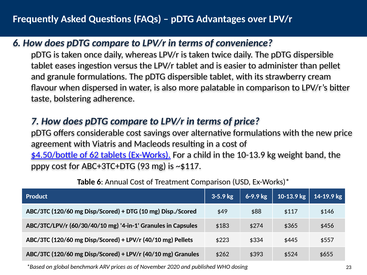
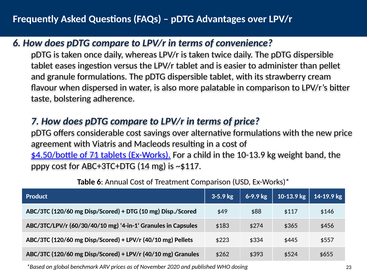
62: 62 -> 71
93: 93 -> 14
